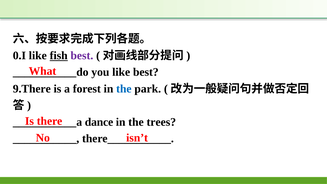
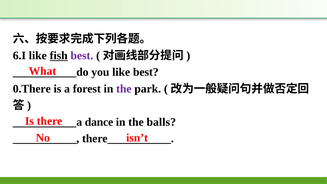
0.I: 0.I -> 6.I
9.There: 9.There -> 0.There
the at (124, 89) colour: blue -> purple
trees: trees -> balls
